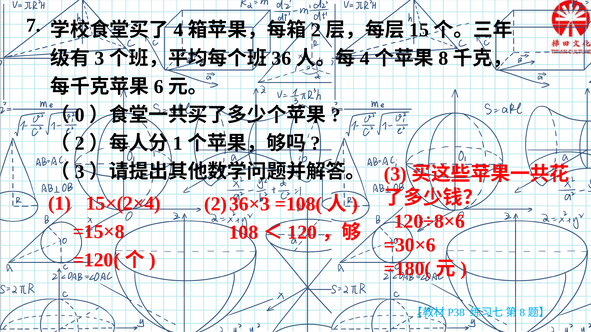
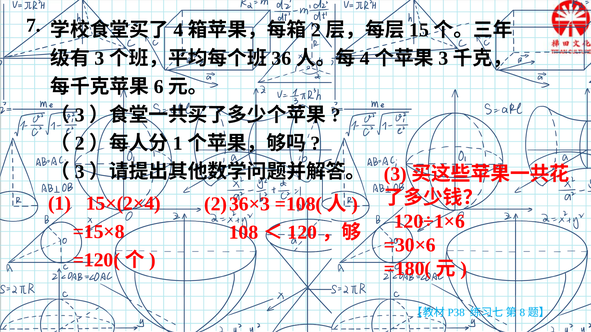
8 at (443, 58): 8 -> 3
0 at (80, 115): 0 -> 3
120÷8×6: 120÷8×6 -> 120÷1×6
